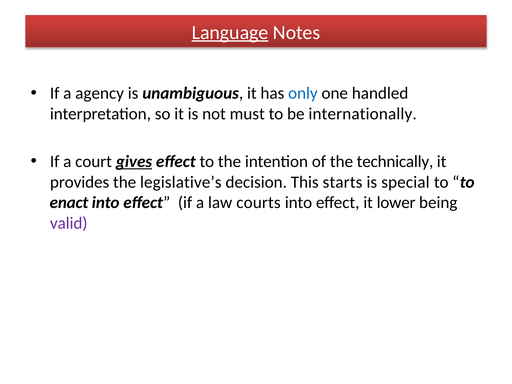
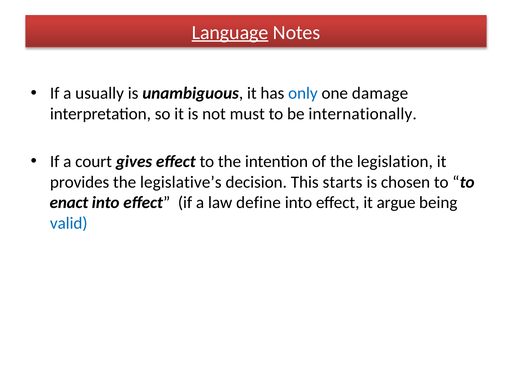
agency: agency -> usually
handled: handled -> damage
gives underline: present -> none
technically: technically -> legislation
special: special -> chosen
courts: courts -> define
lower: lower -> argue
valid colour: purple -> blue
